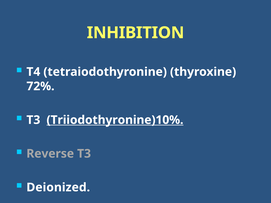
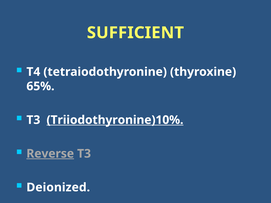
INHIBITION: INHIBITION -> SUFFICIENT
72%: 72% -> 65%
Reverse underline: none -> present
